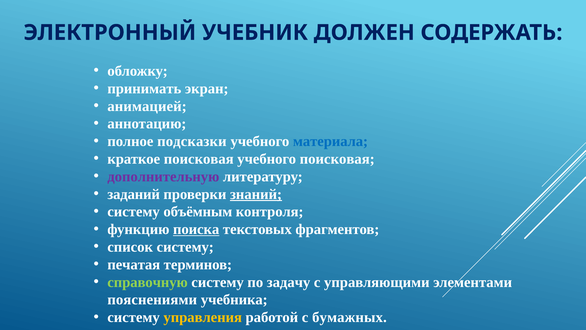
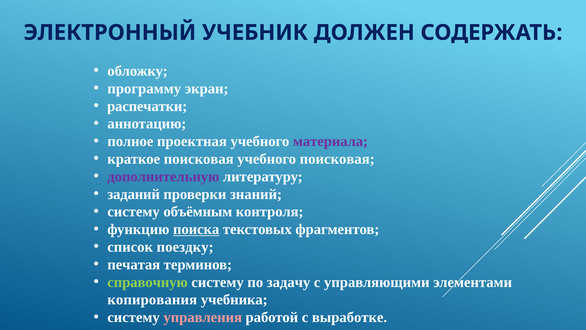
принимать: принимать -> программу
анимацией: анимацией -> распечатки
подсказки: подсказки -> проектная
материала colour: blue -> purple
знаний underline: present -> none
список систему: систему -> поездку
пояснениями: пояснениями -> копирования
управления colour: yellow -> pink
бумажных: бумажных -> выработке
